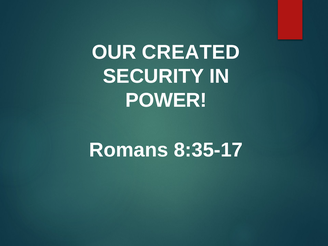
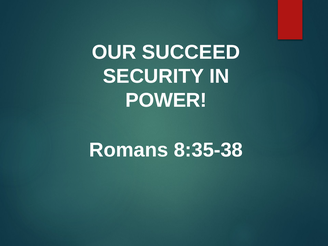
CREATED: CREATED -> SUCCEED
8:35-17: 8:35-17 -> 8:35-38
